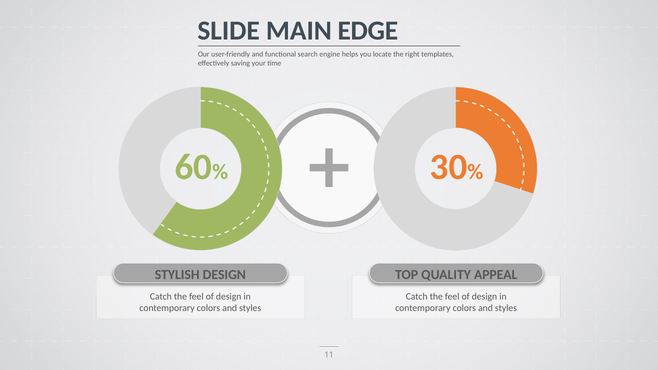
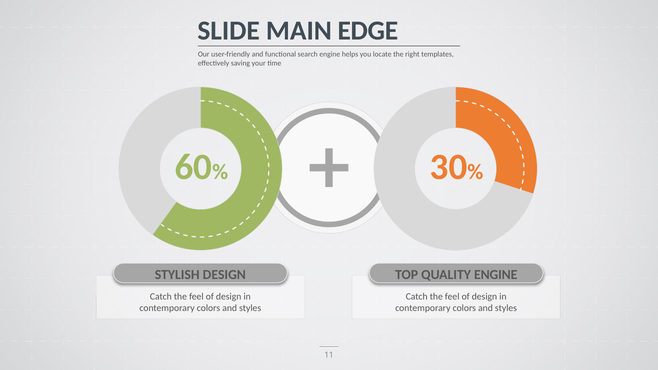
QUALITY APPEAL: APPEAL -> ENGINE
